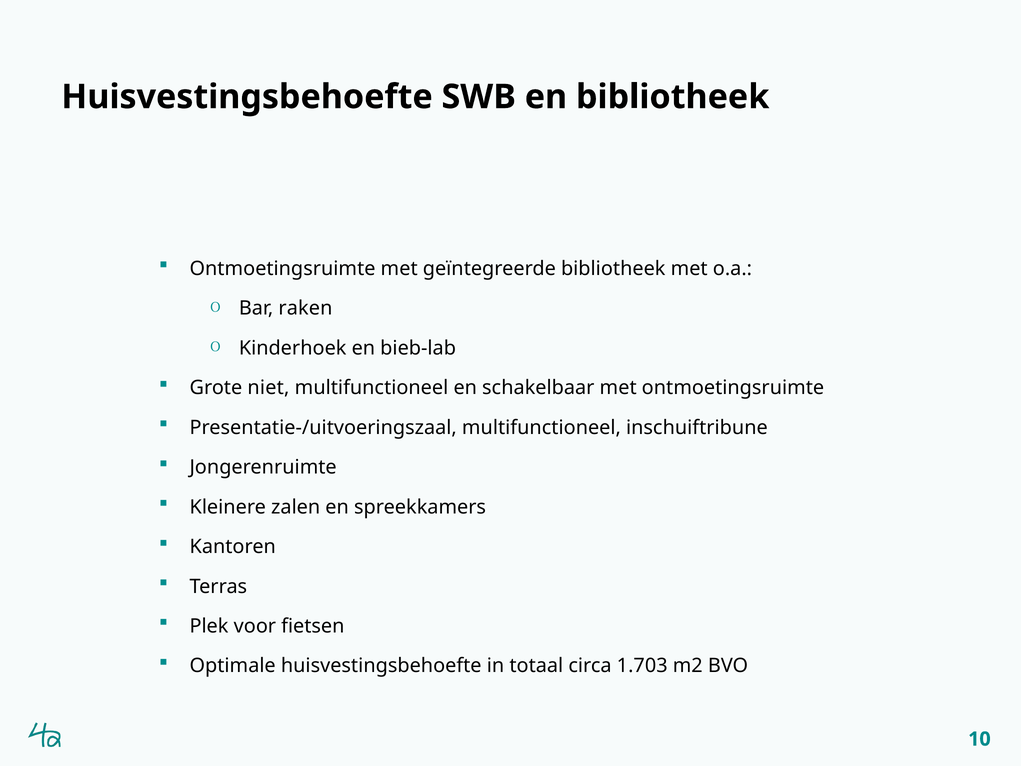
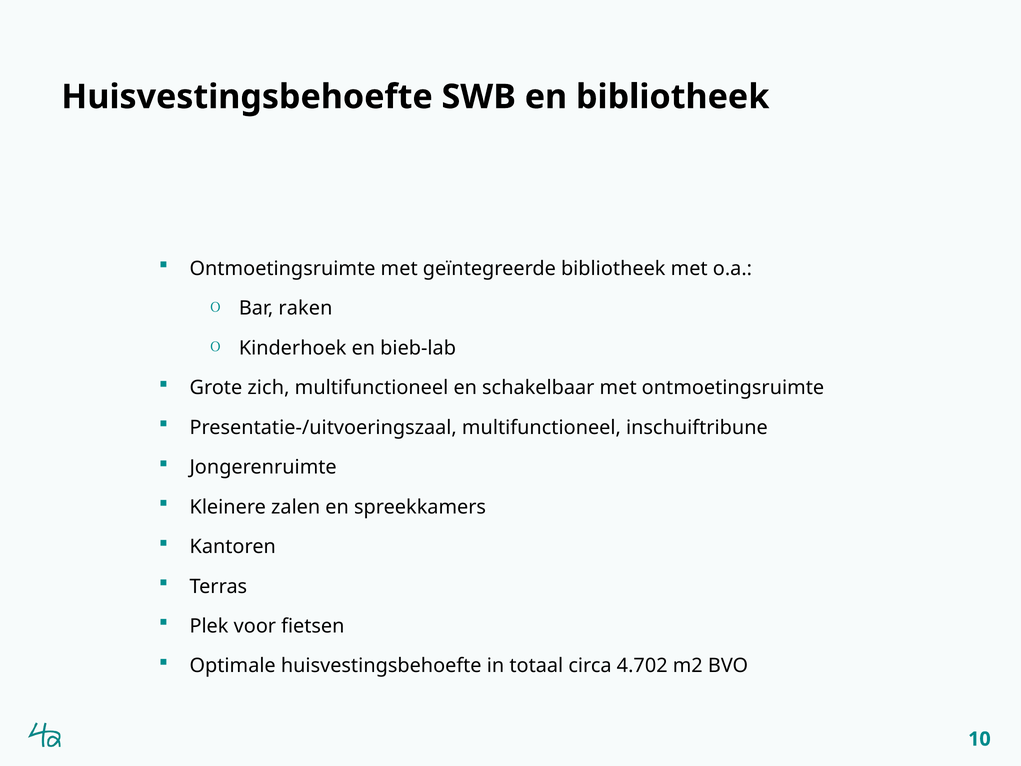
niet: niet -> zich
1.703: 1.703 -> 4.702
